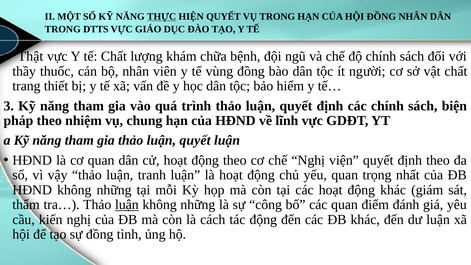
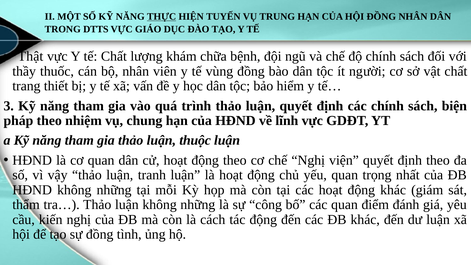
HIỆN QUYẾT: QUYẾT -> TUYẾN
VỤ TRONG: TRONG -> TRUNG
gia thảo luận quyết: quyết -> thuộc
luận at (127, 205) underline: present -> none
